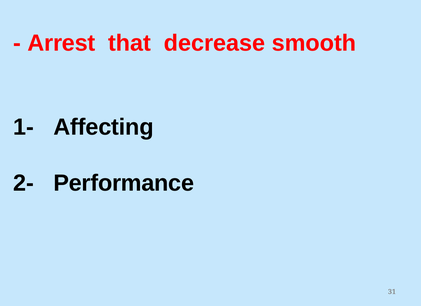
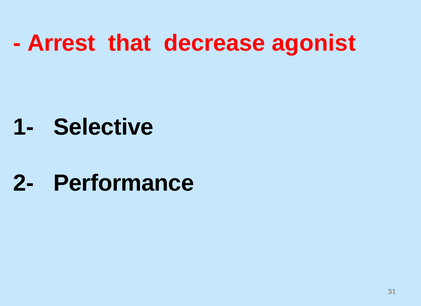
smooth: smooth -> agonist
Affecting: Affecting -> Selective
